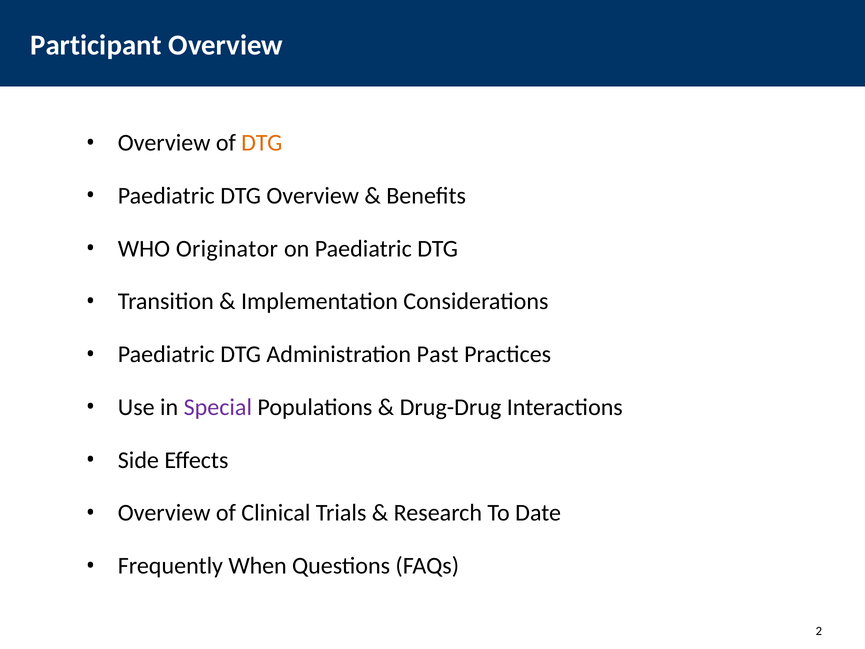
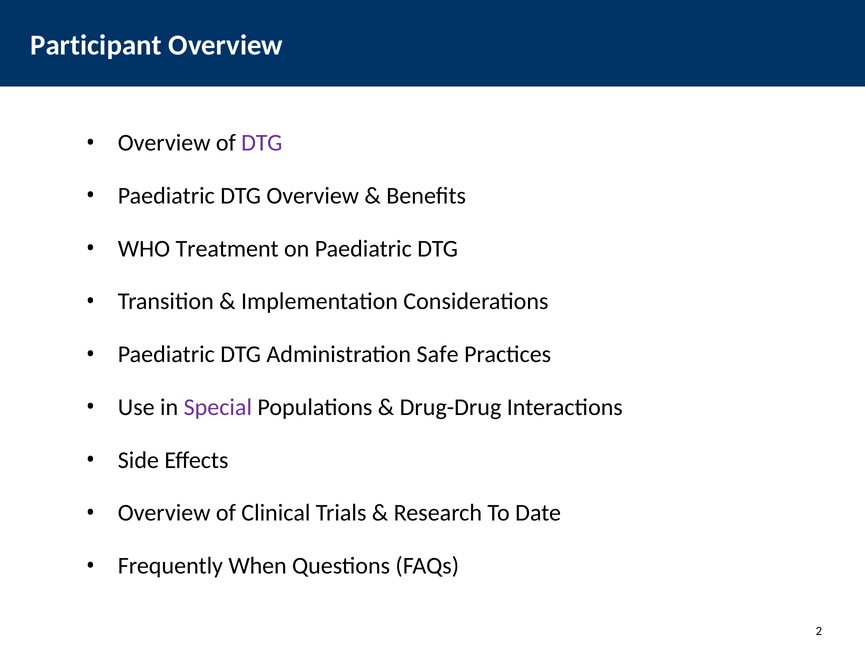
DTG at (262, 143) colour: orange -> purple
Originator: Originator -> Treatment
Past: Past -> Safe
